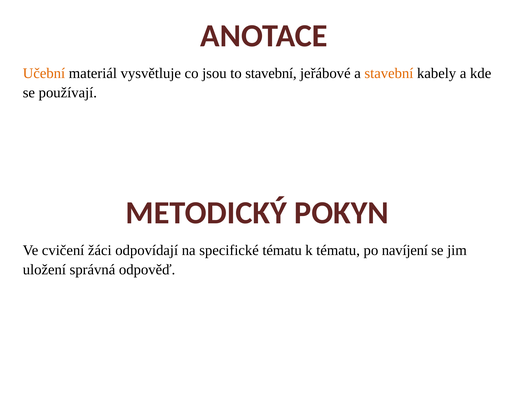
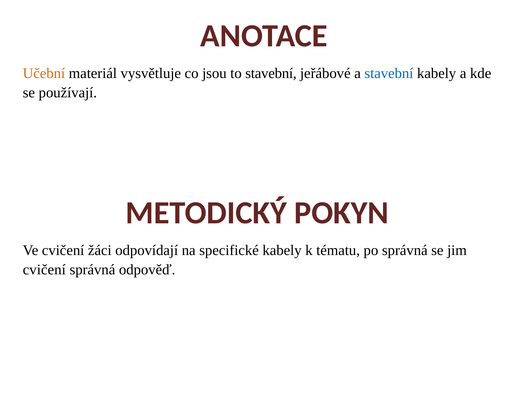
stavební at (389, 73) colour: orange -> blue
specifické tématu: tématu -> kabely
po navíjení: navíjení -> správná
uložení at (44, 270): uložení -> cvičení
